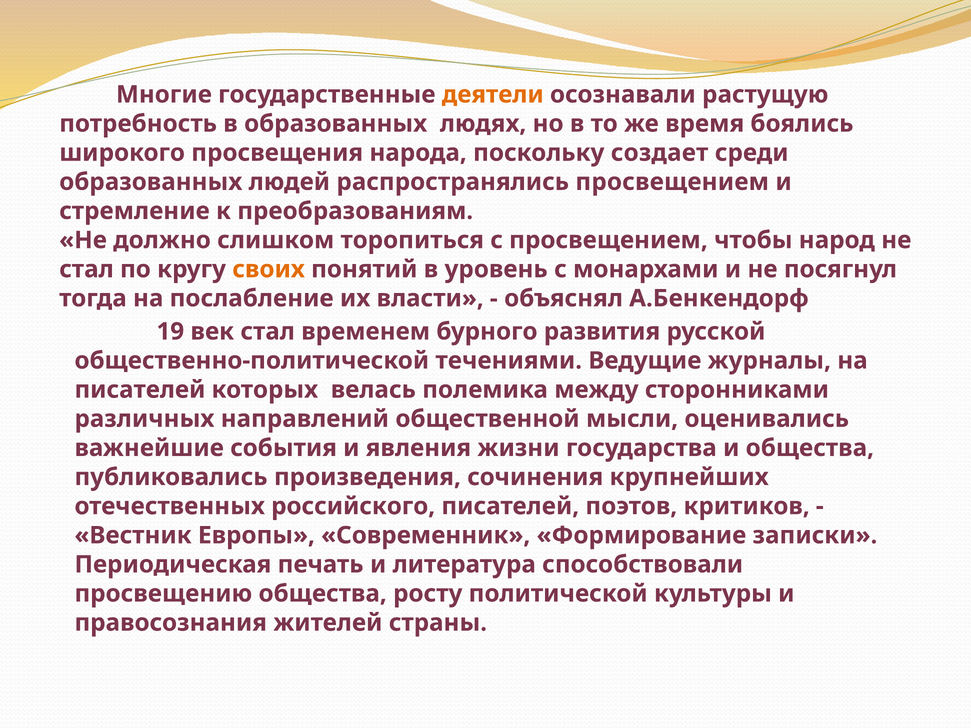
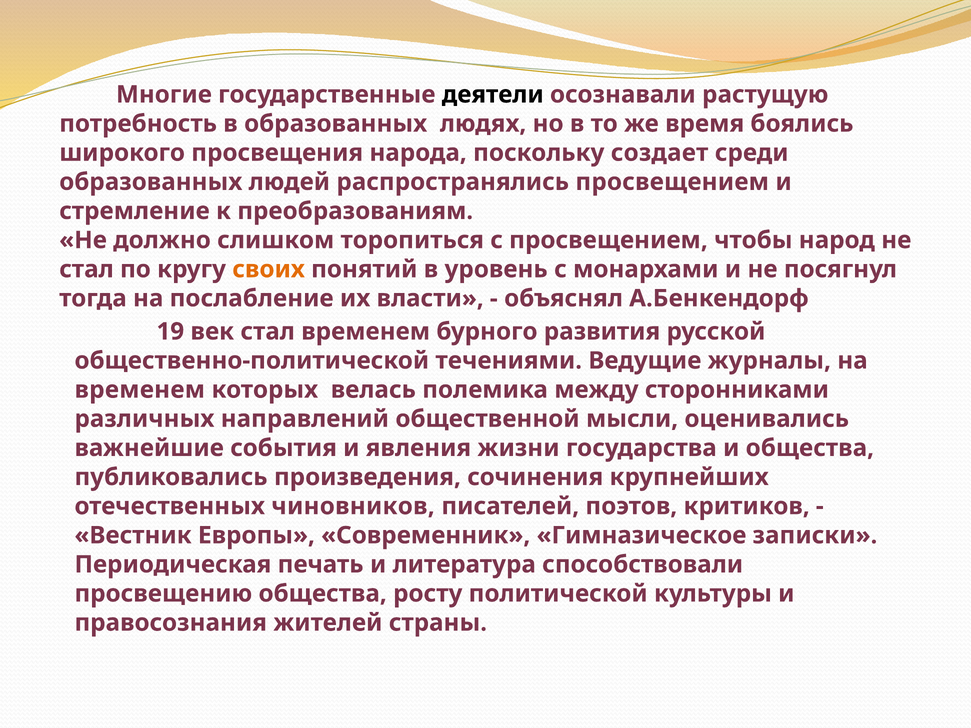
деятели colour: orange -> black
писателей at (140, 390): писателей -> временем
российского: российского -> чиновников
Формирование: Формирование -> Гимназическое
